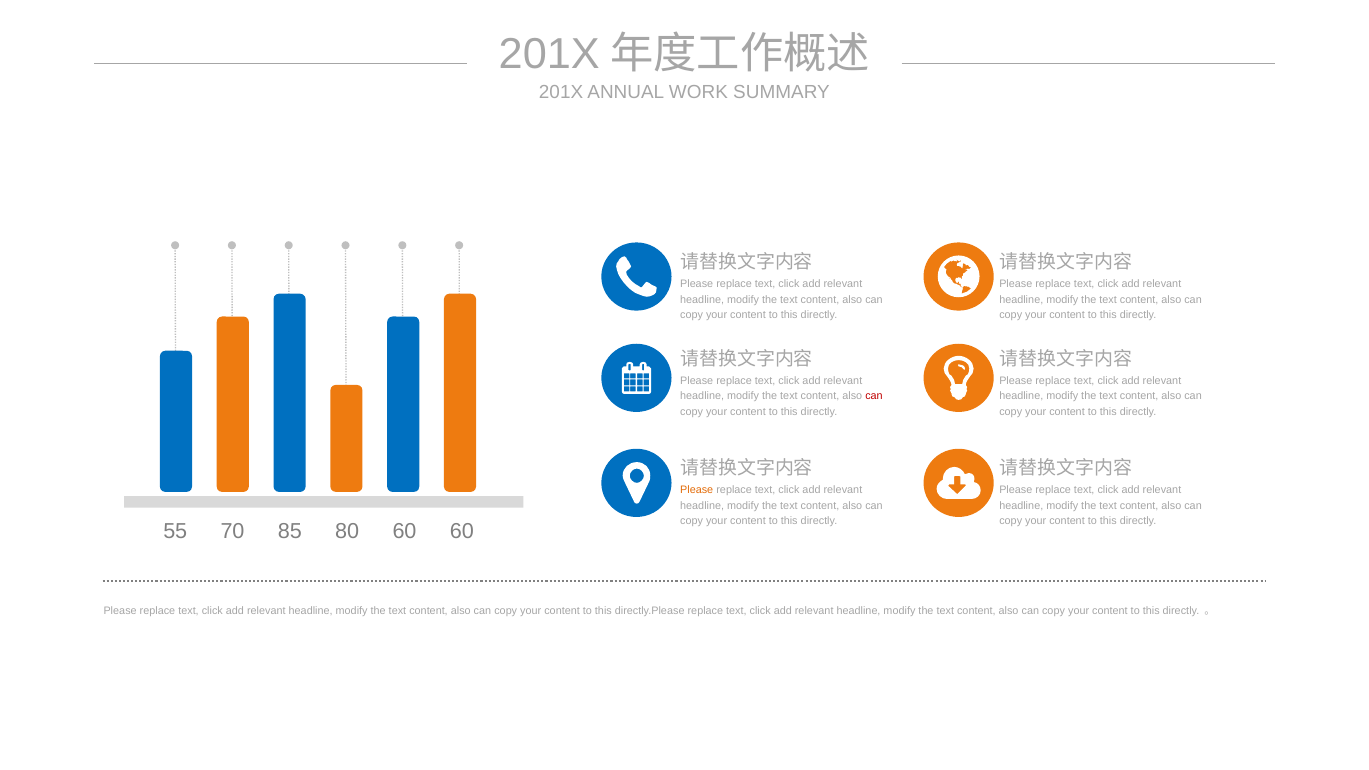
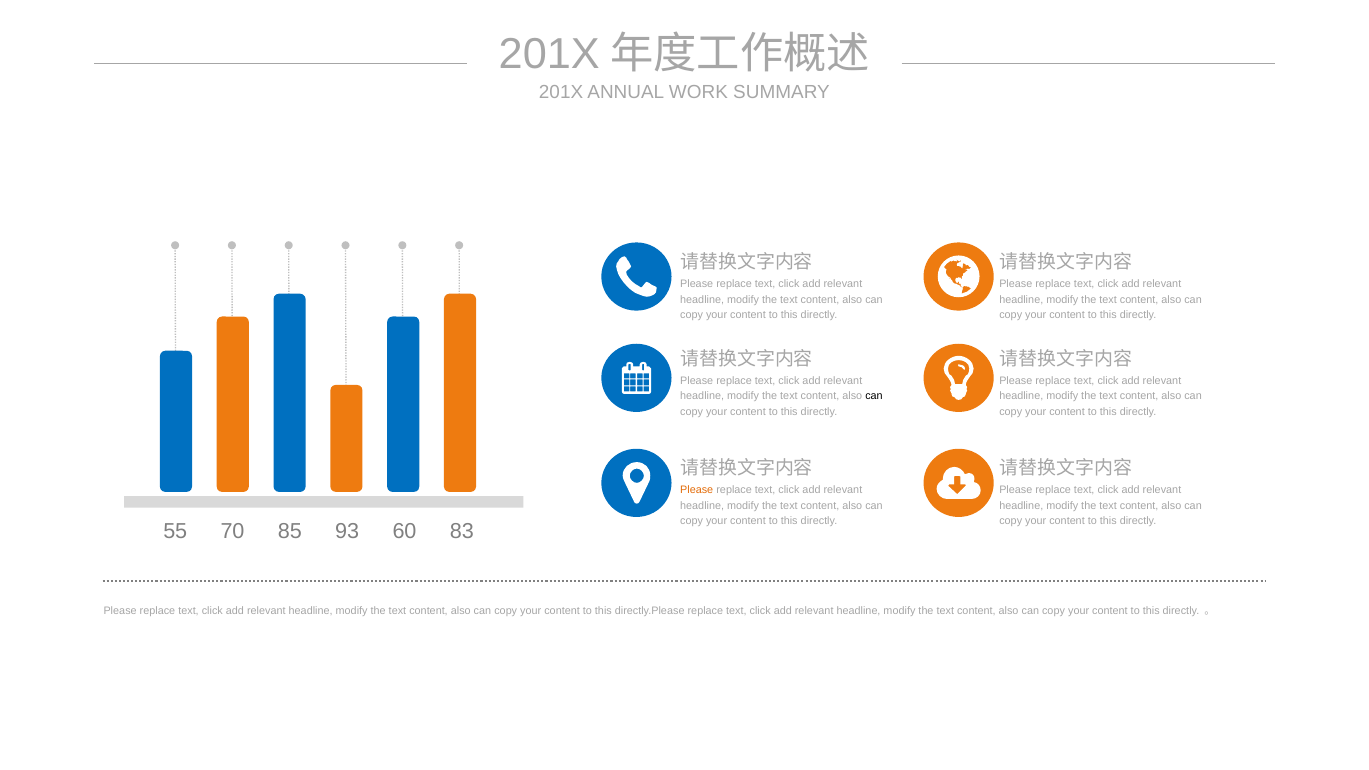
can at (874, 396) colour: red -> black
80: 80 -> 93
60 60: 60 -> 83
